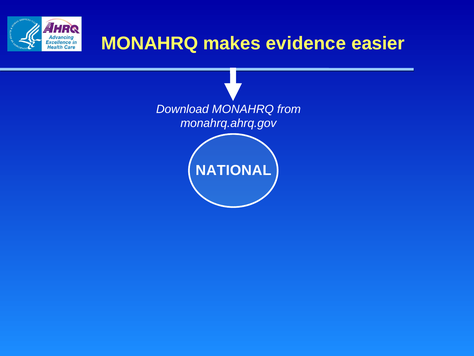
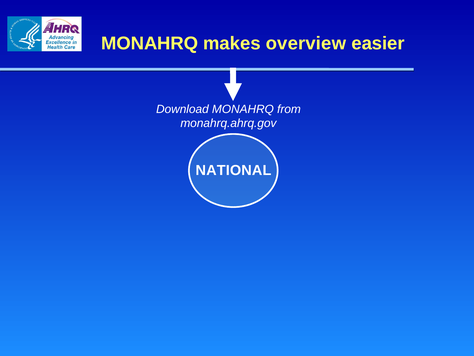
evidence: evidence -> overview
